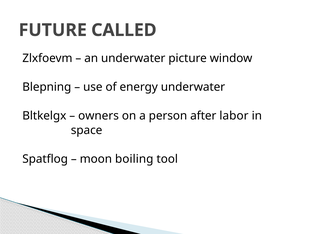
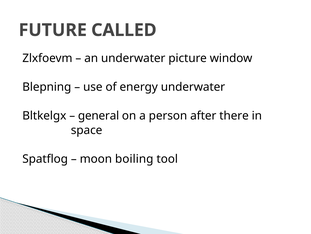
owners: owners -> general
labor: labor -> there
